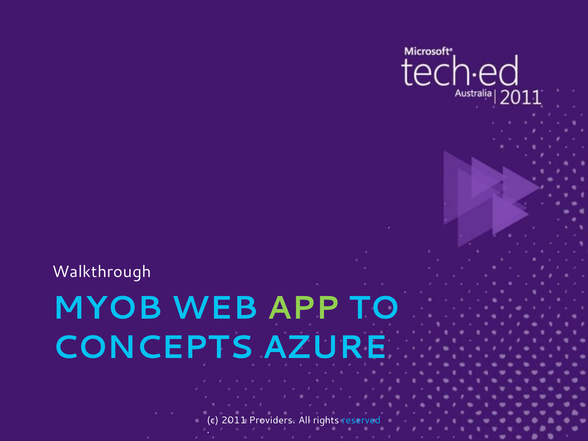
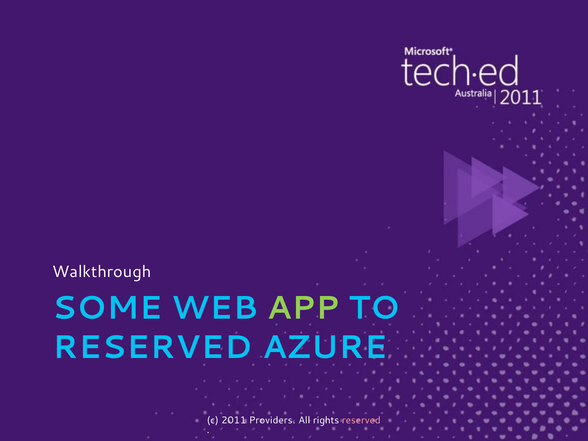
MYOB: MYOB -> SOME
CONCEPTS at (153, 347): CONCEPTS -> RESERVED
reserved at (361, 420) colour: light blue -> pink
